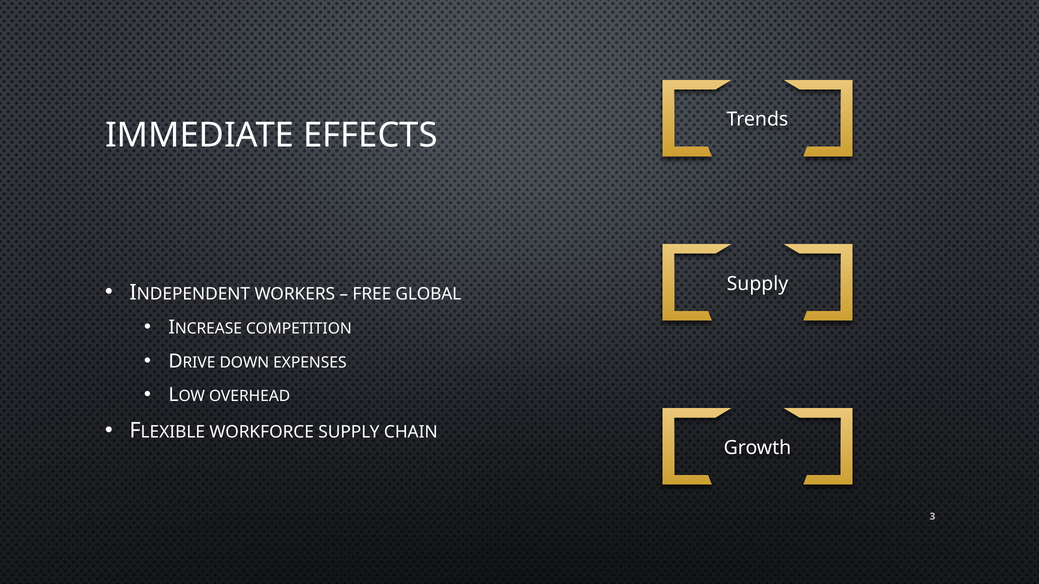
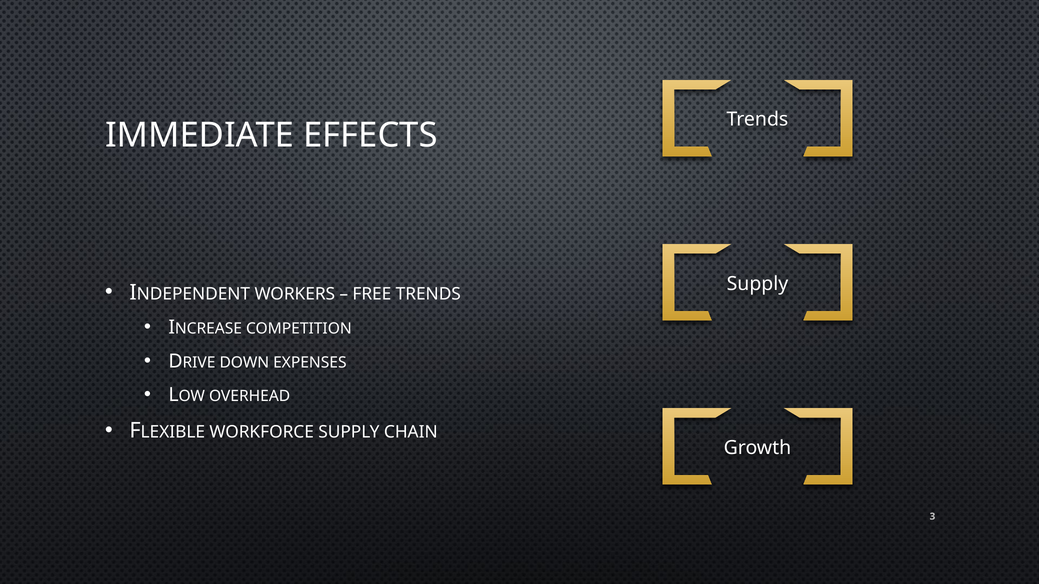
FREE GLOBAL: GLOBAL -> TRENDS
